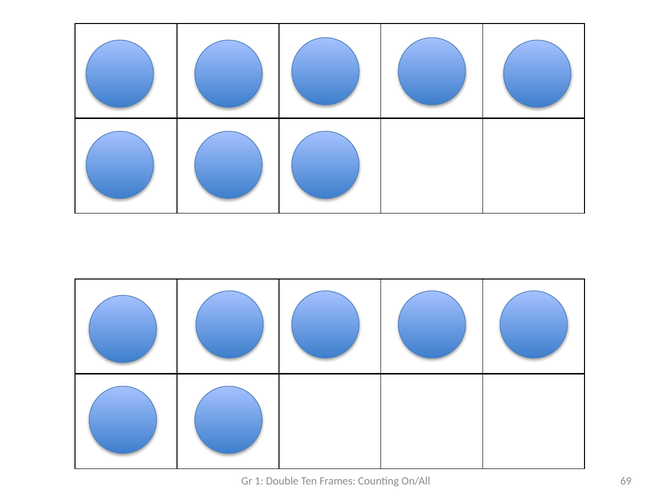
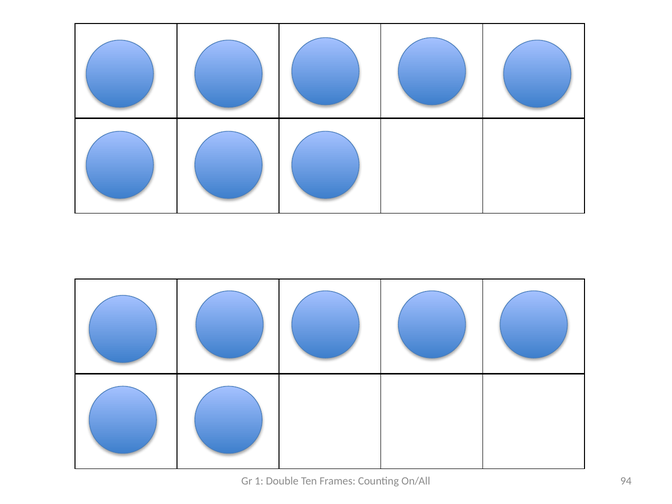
69: 69 -> 94
